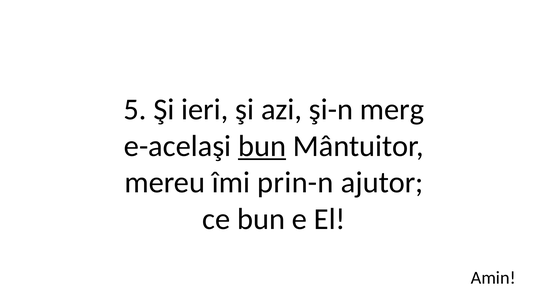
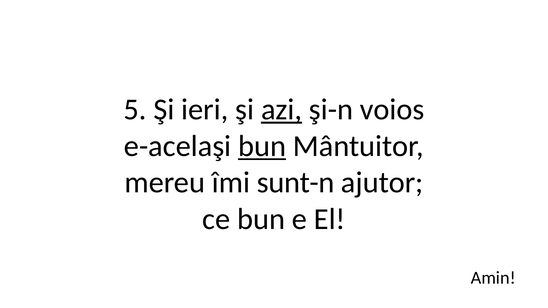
azi underline: none -> present
merg: merg -> voios
prin-n: prin-n -> sunt-n
